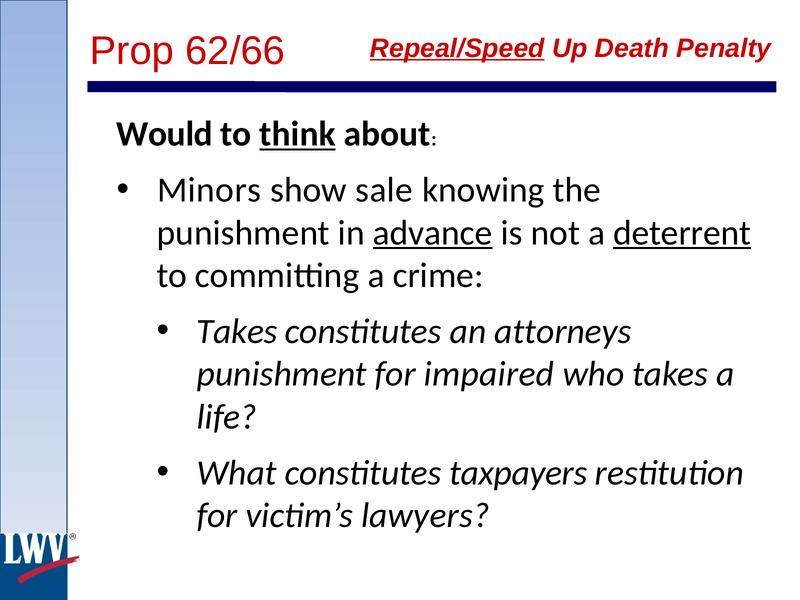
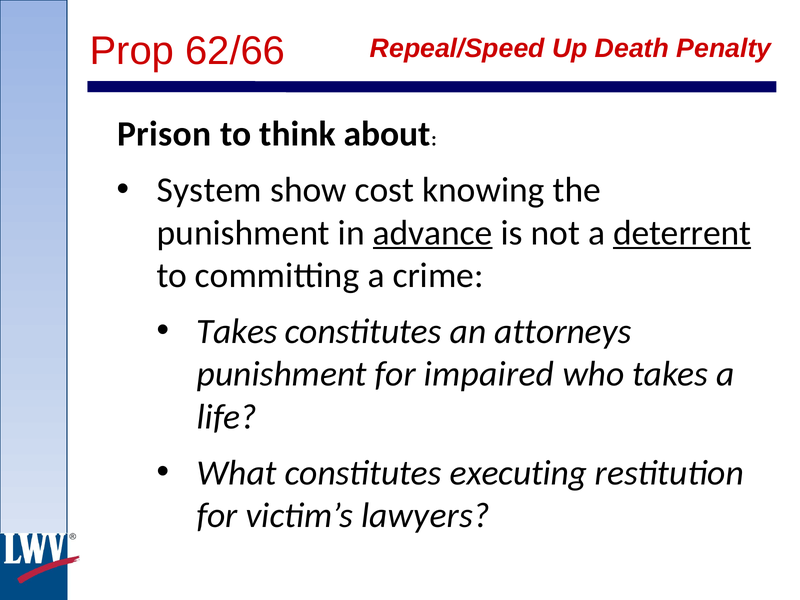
Repeal/Speed underline: present -> none
Would: Would -> Prison
think underline: present -> none
Minors: Minors -> System
sale: sale -> cost
taxpayers: taxpayers -> executing
